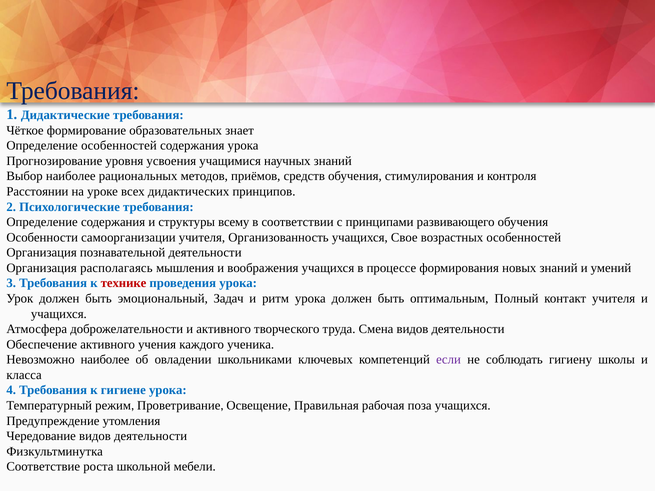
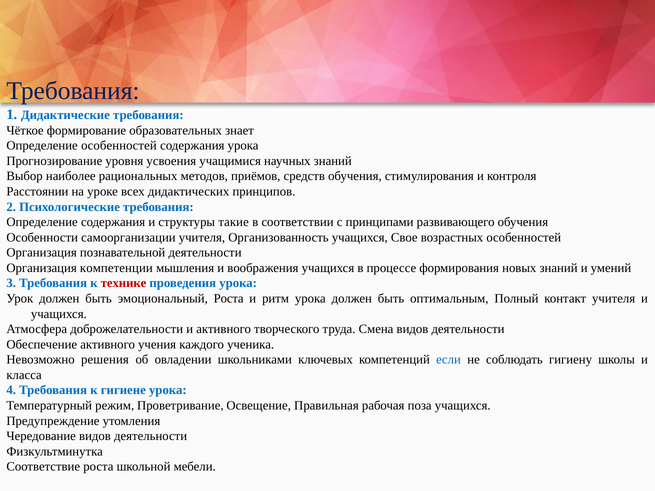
всему: всему -> такие
располагаясь: располагаясь -> компетенции
эмоциональный Задач: Задач -> Роста
Невозможно наиболее: наиболее -> решения
если colour: purple -> blue
